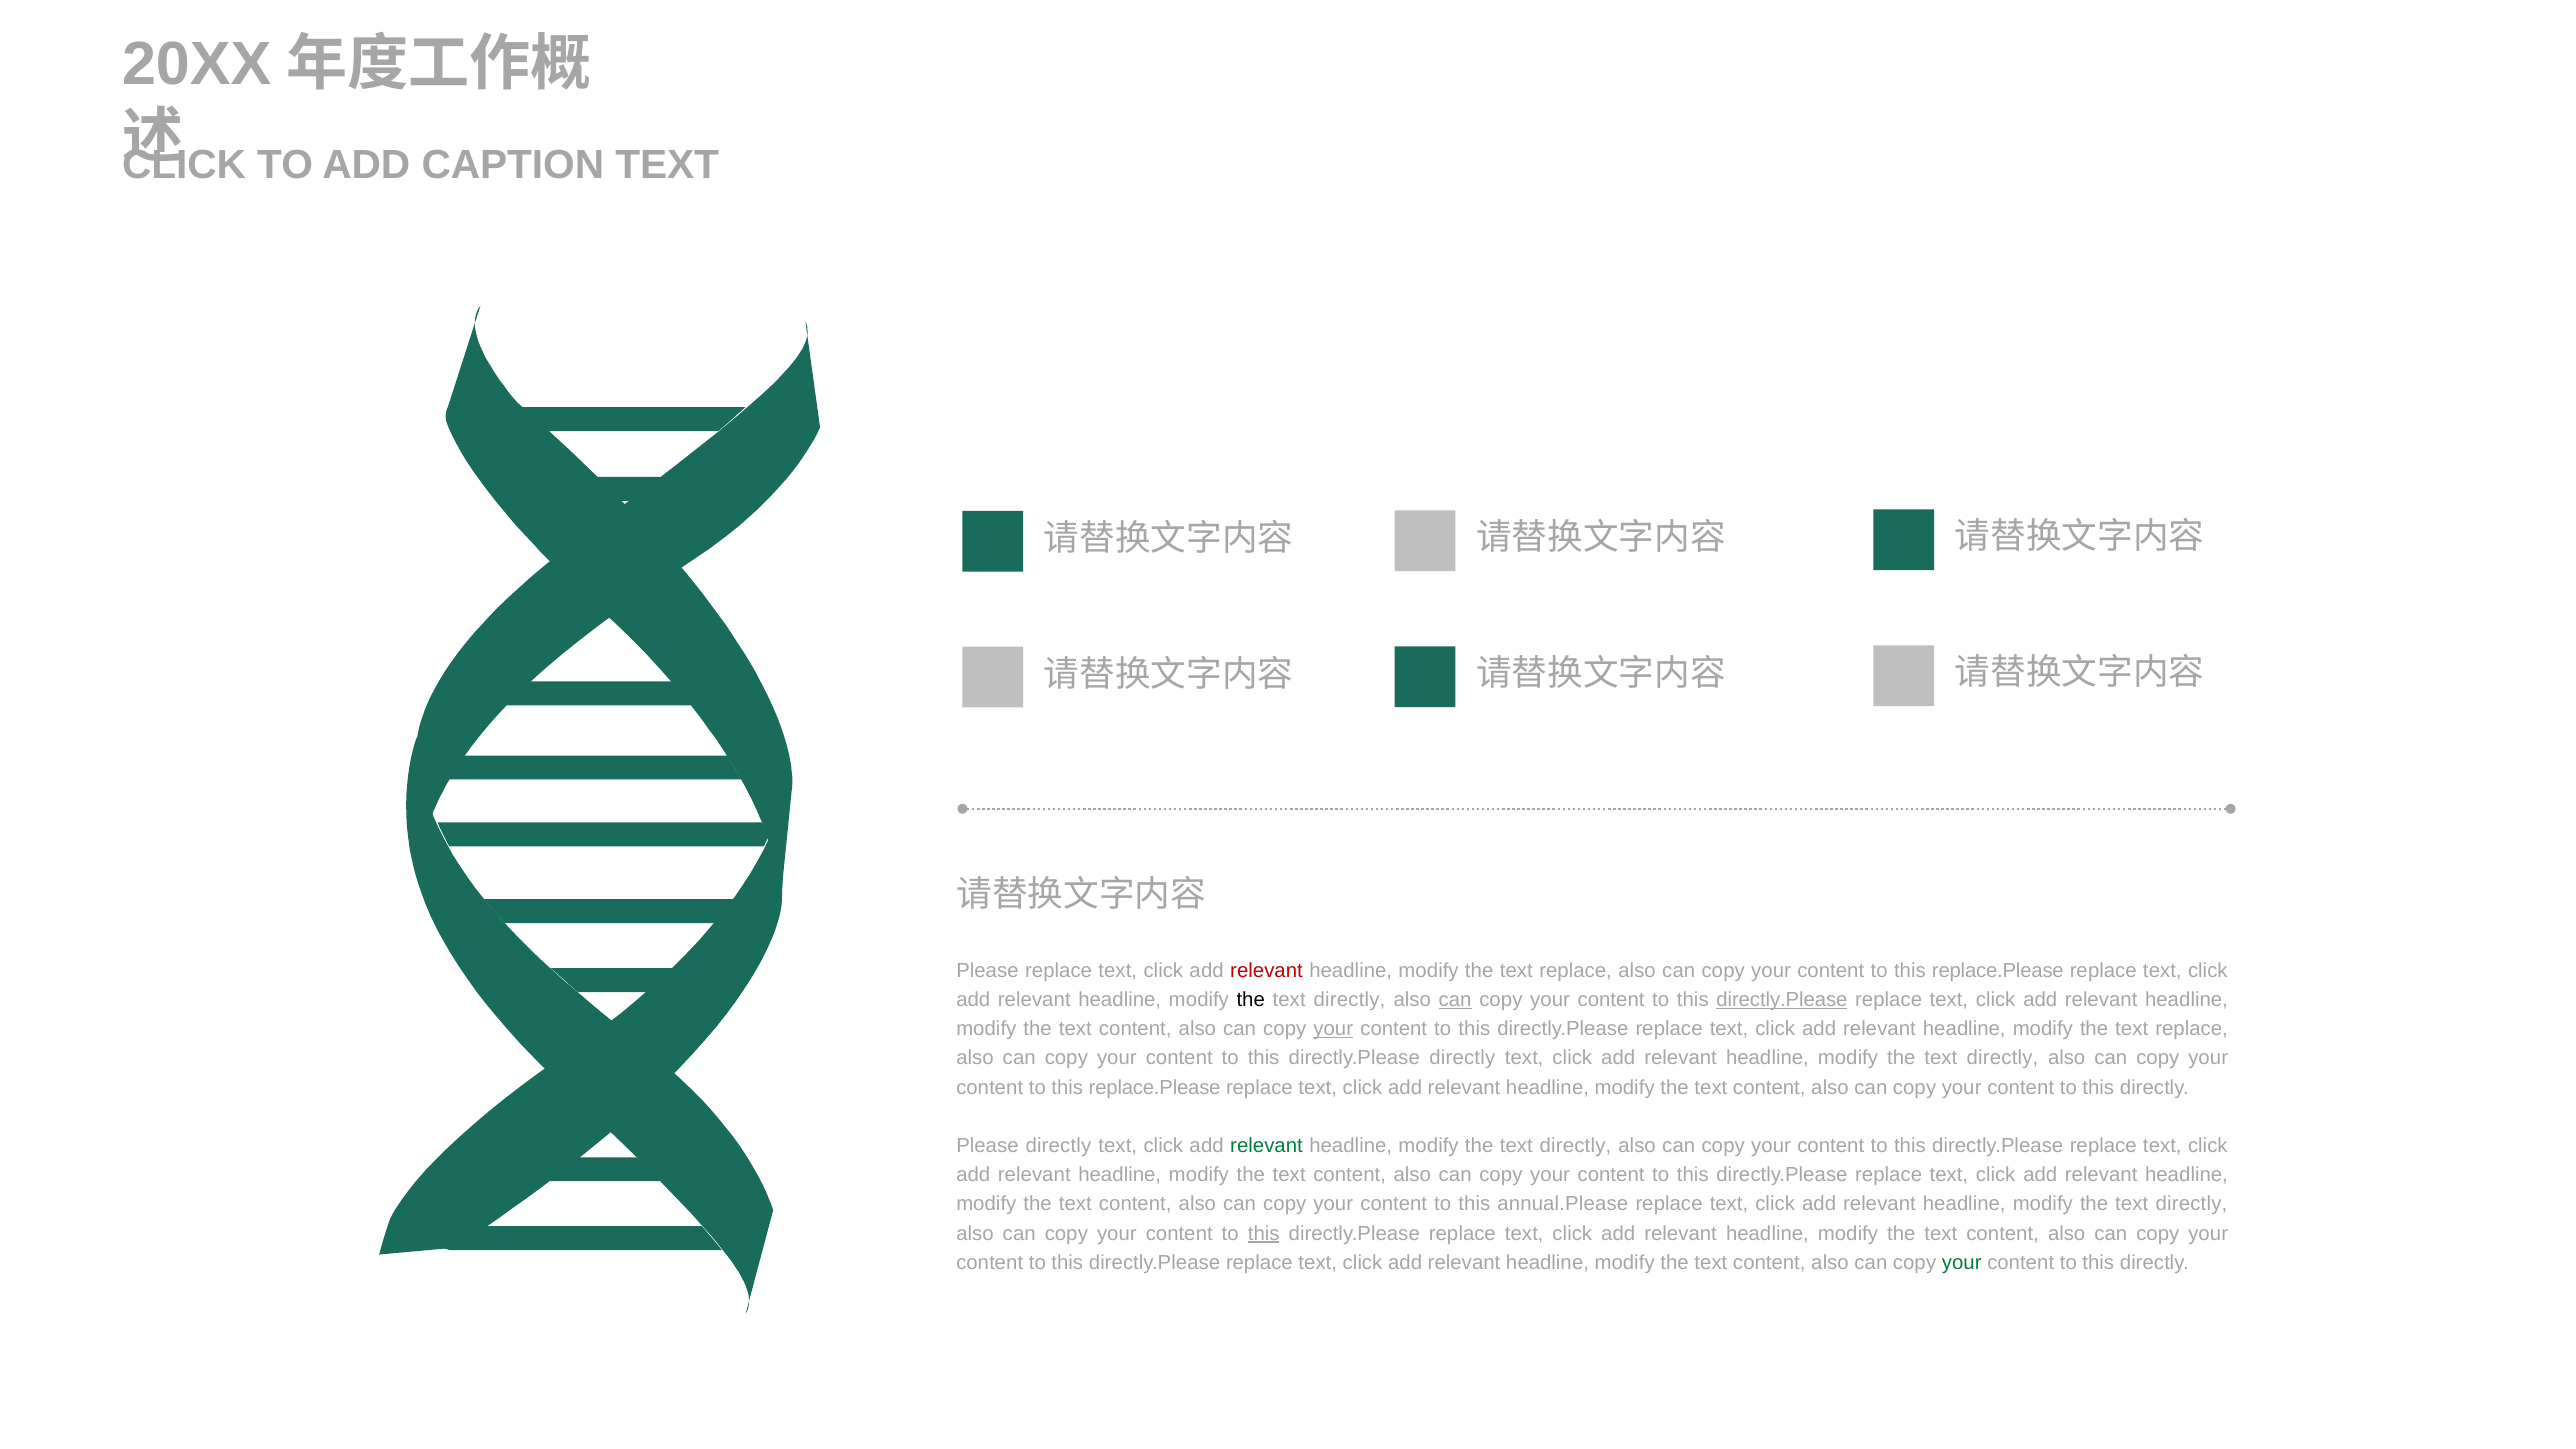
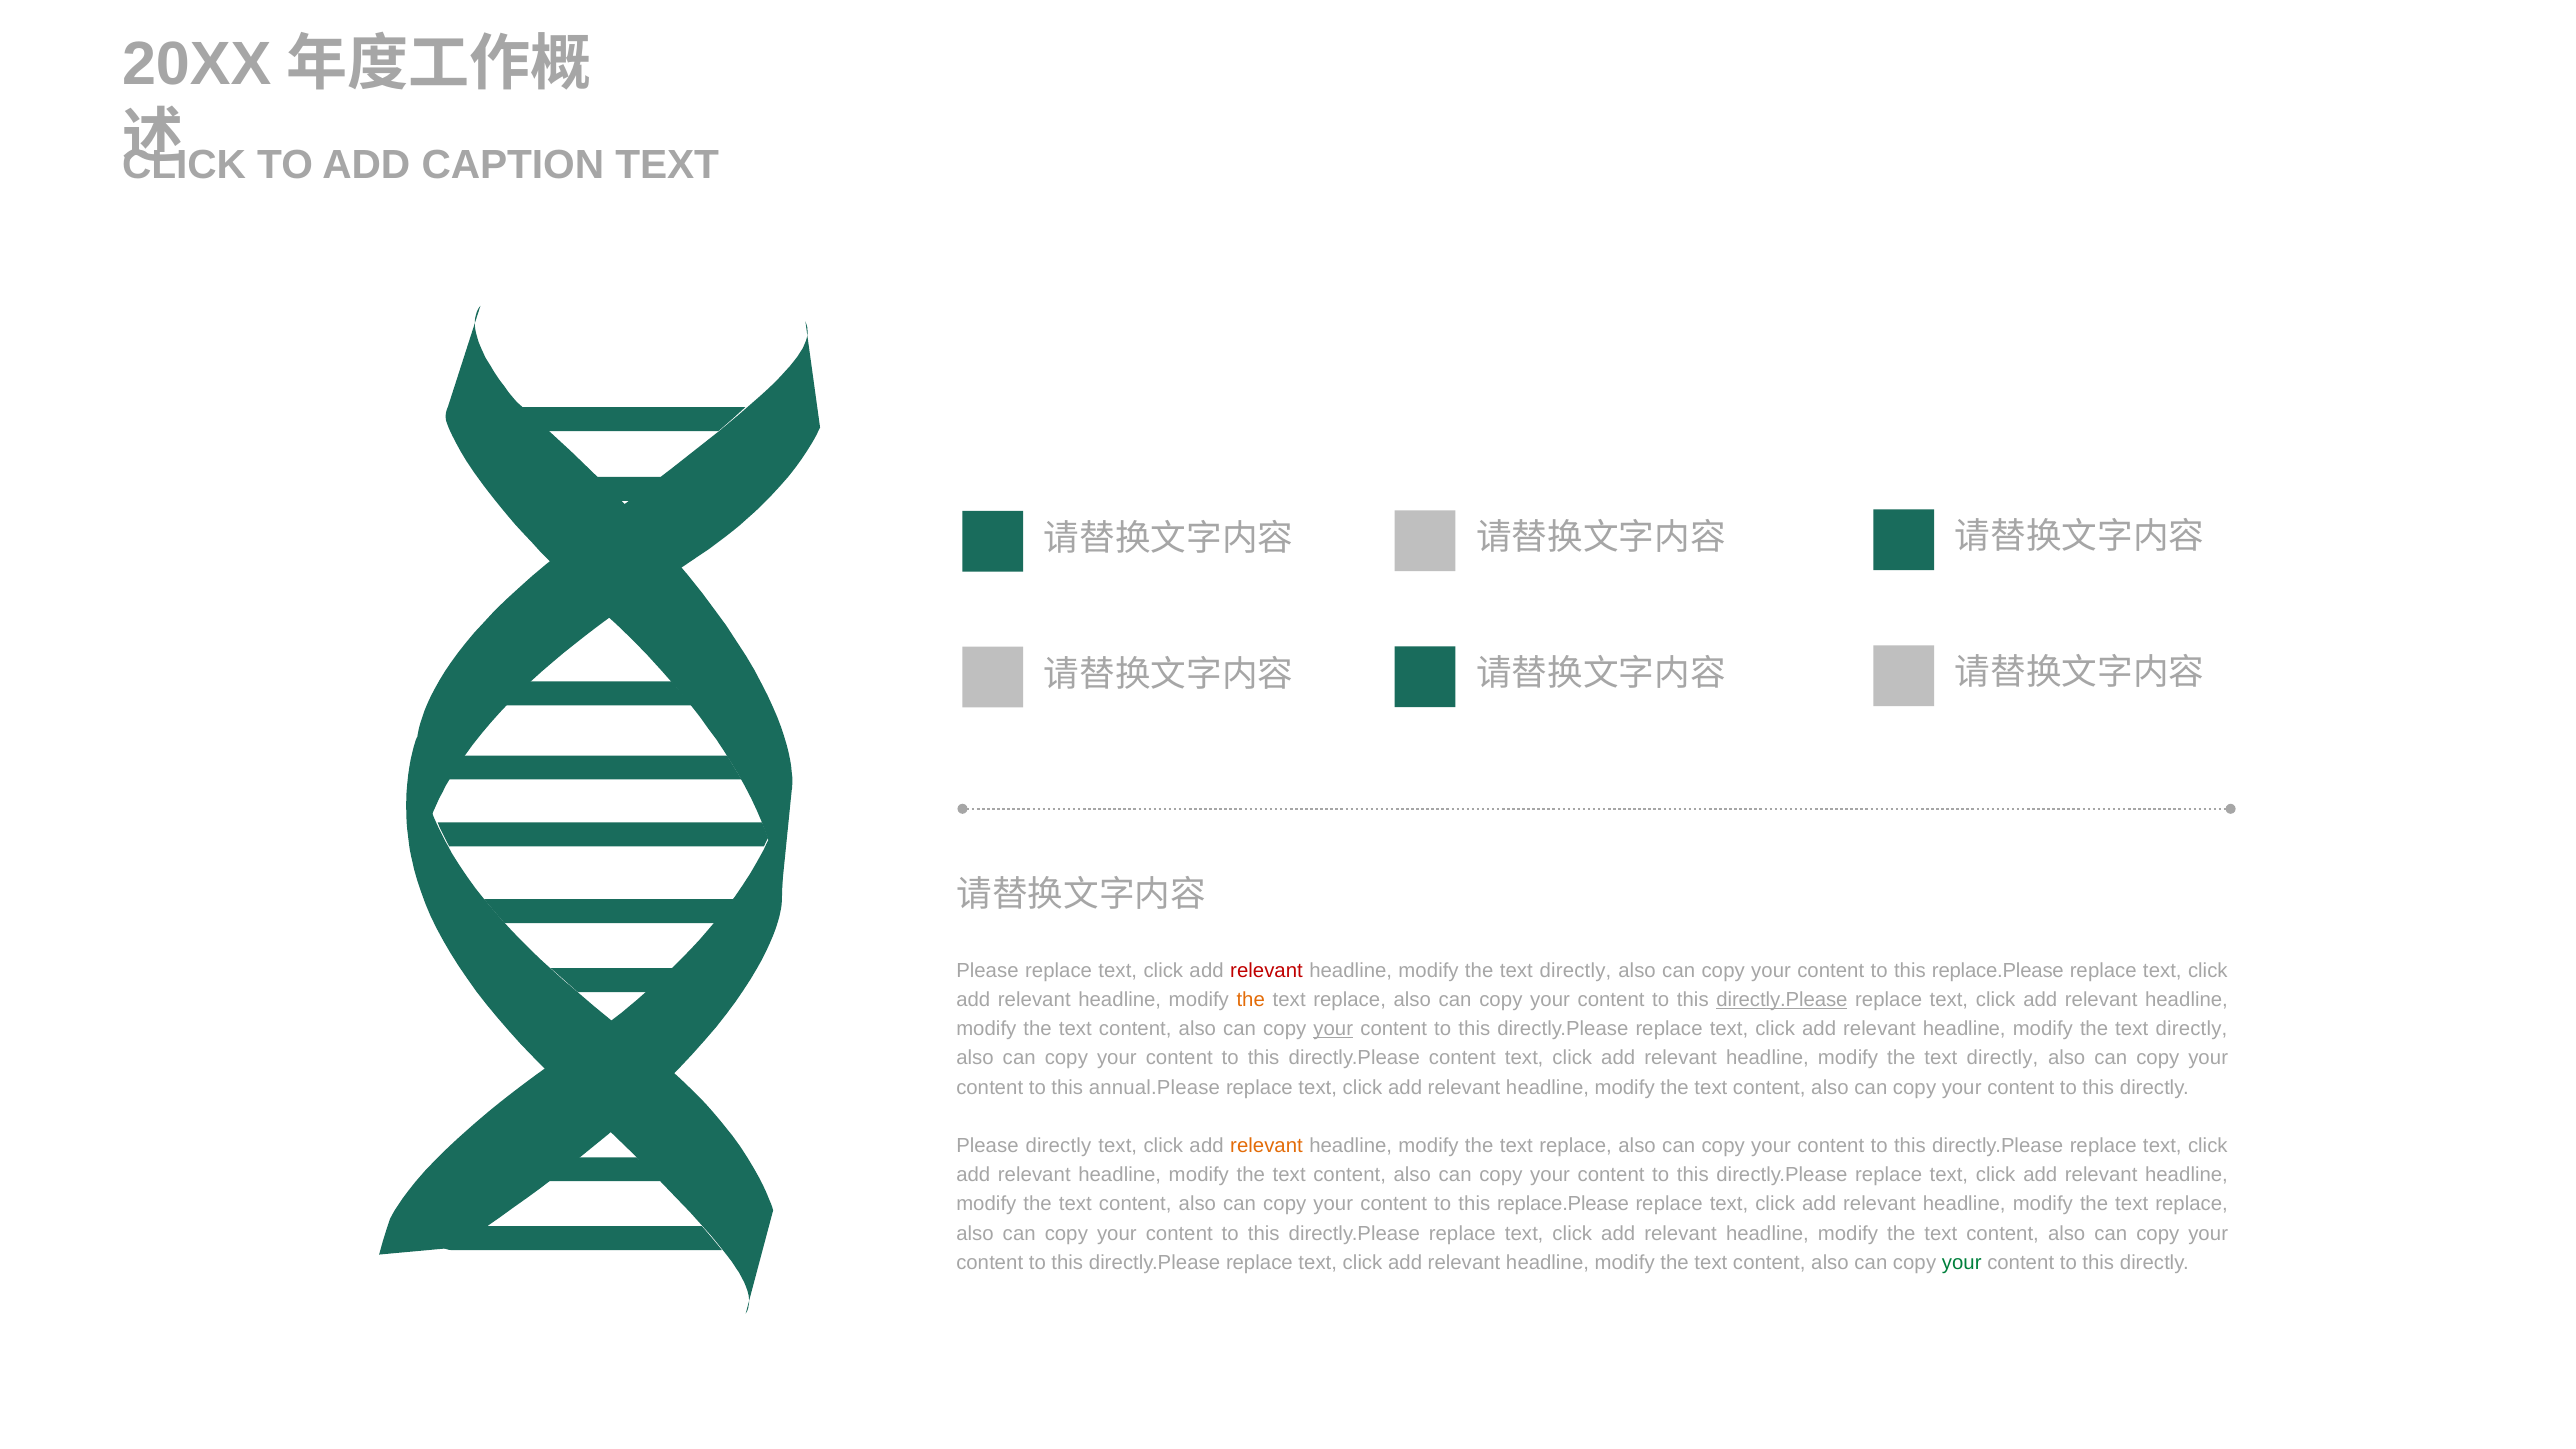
replace at (1576, 970): replace -> directly
the at (1251, 1000) colour: black -> orange
directly at (1350, 1000): directly -> replace
can at (1455, 1000) underline: present -> none
replace at (2192, 1029): replace -> directly
directly.Please directly: directly -> content
replace.Please at (1155, 1087): replace.Please -> annual.Please
relevant at (1267, 1146) colour: green -> orange
directly at (1575, 1146): directly -> replace
annual.Please at (1563, 1204): annual.Please -> replace.Please
directly at (2191, 1204): directly -> replace
this at (1264, 1233) underline: present -> none
